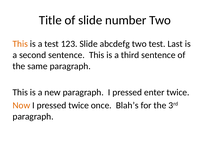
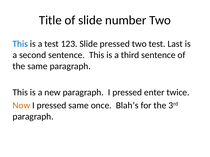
This at (20, 44) colour: orange -> blue
Slide abcdefg: abcdefg -> pressed
pressed twice: twice -> same
